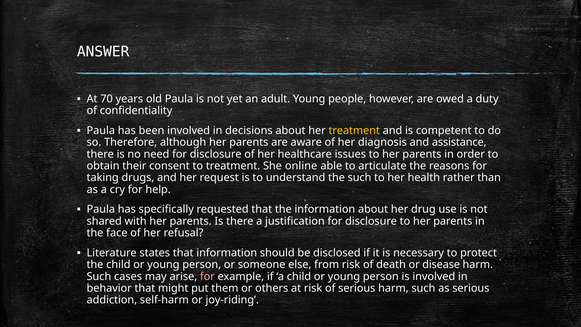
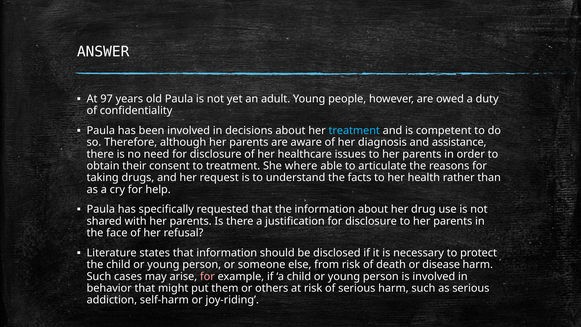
70: 70 -> 97
treatment at (354, 130) colour: yellow -> light blue
online: online -> where
the such: such -> facts
